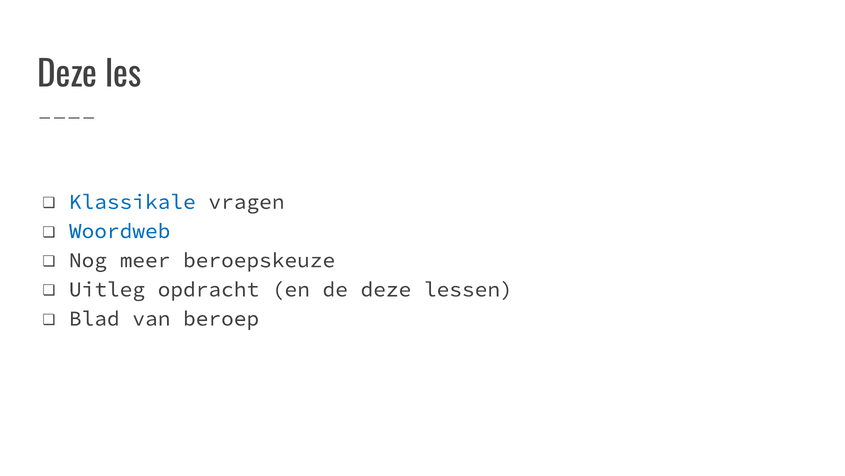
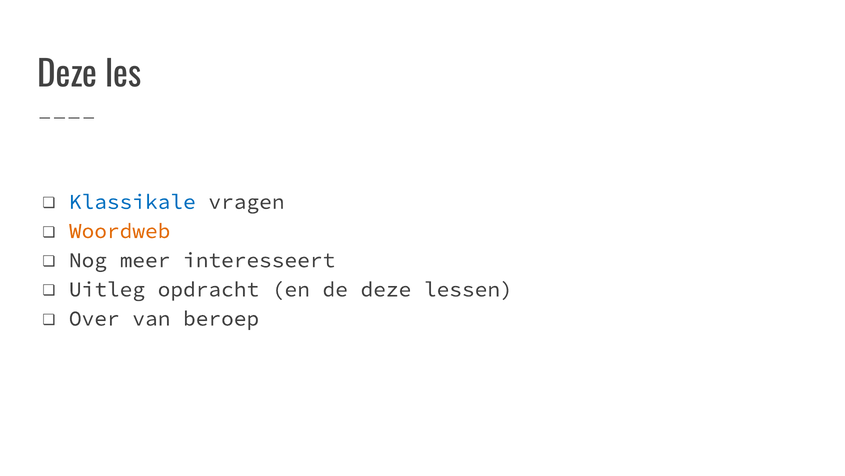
Woordweb colour: blue -> orange
beroepskeuze: beroepskeuze -> interesseert
Blad: Blad -> Over
